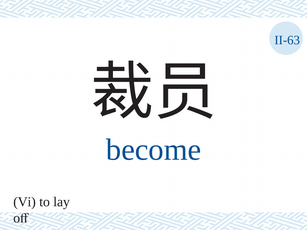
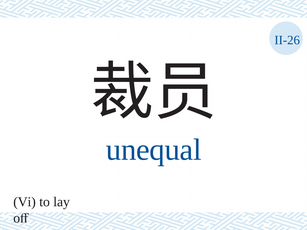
II-63: II-63 -> II-26
become: become -> unequal
